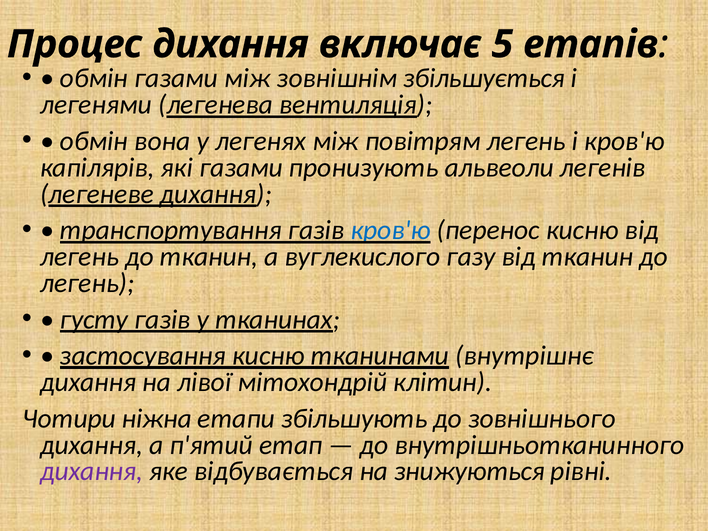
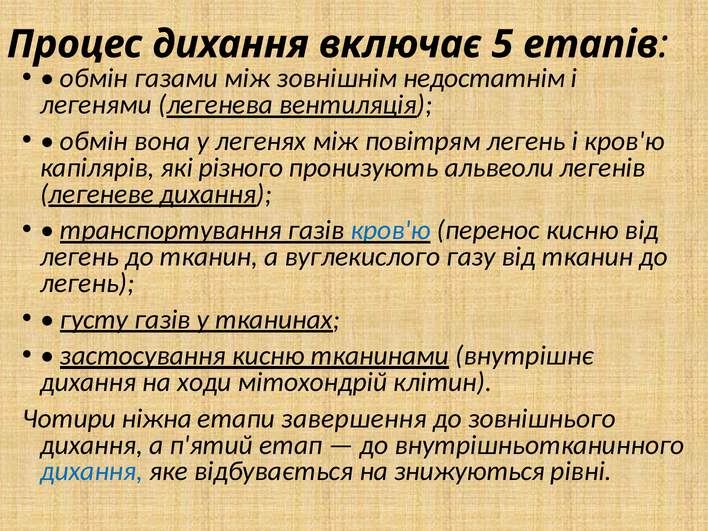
збільшується: збільшується -> недостатнім
які газами: газами -> різного
лівої: лівої -> ходи
збільшують: збільшують -> завершення
дихання at (92, 471) colour: purple -> blue
